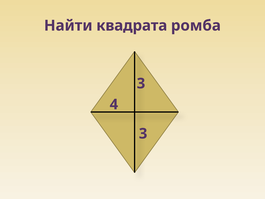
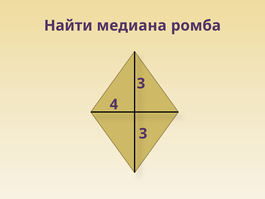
квадрата: квадрата -> медиана
